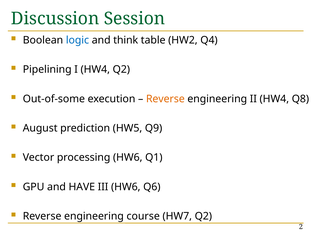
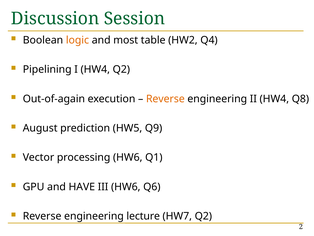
logic colour: blue -> orange
think: think -> most
Out-of-some: Out-of-some -> Out-of-again
course: course -> lecture
